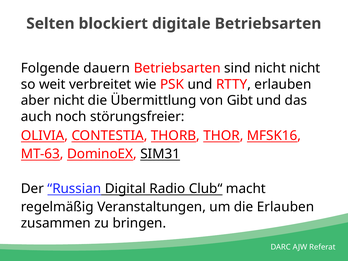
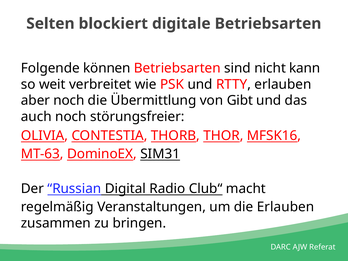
dauern: dauern -> können
nicht nicht: nicht -> kann
aber nicht: nicht -> noch
